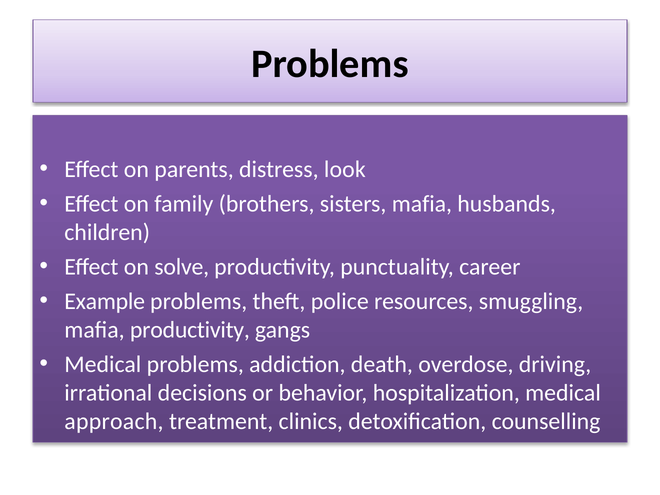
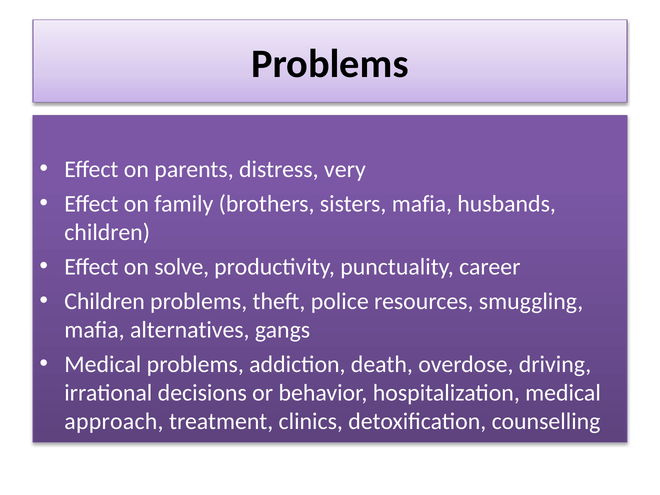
look: look -> very
Example at (105, 301): Example -> Children
mafia productivity: productivity -> alternatives
